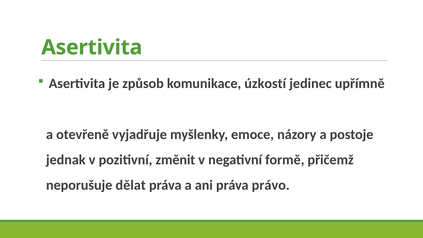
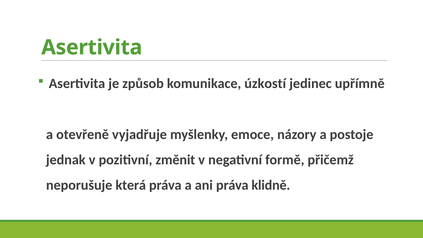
dělat: dělat -> která
právo: právo -> klidně
